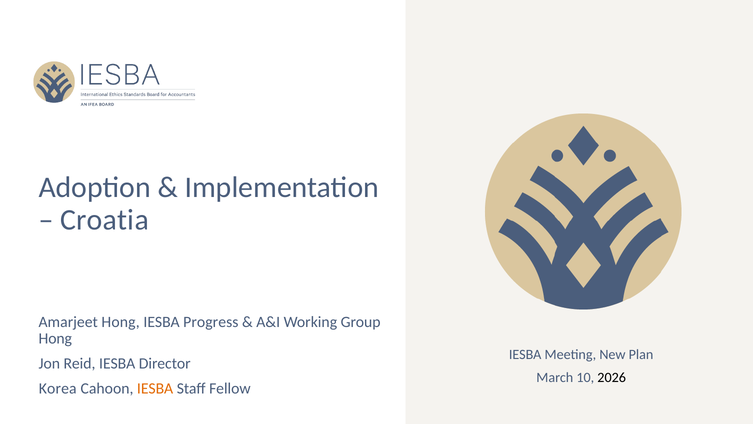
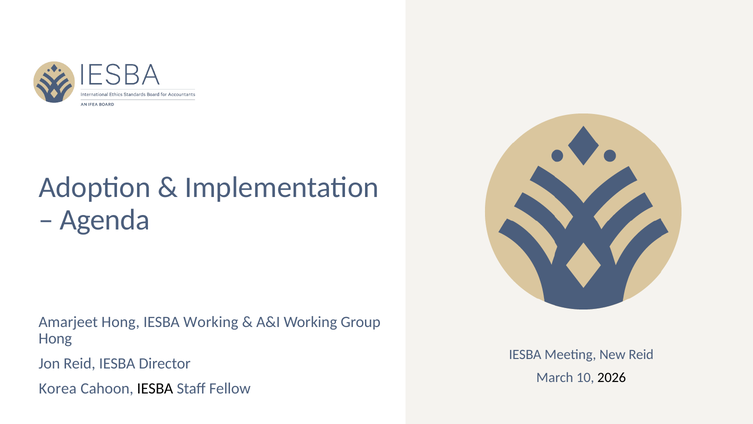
Croatia: Croatia -> Agenda
IESBA Progress: Progress -> Working
New Plan: Plan -> Reid
IESBA at (155, 388) colour: orange -> black
